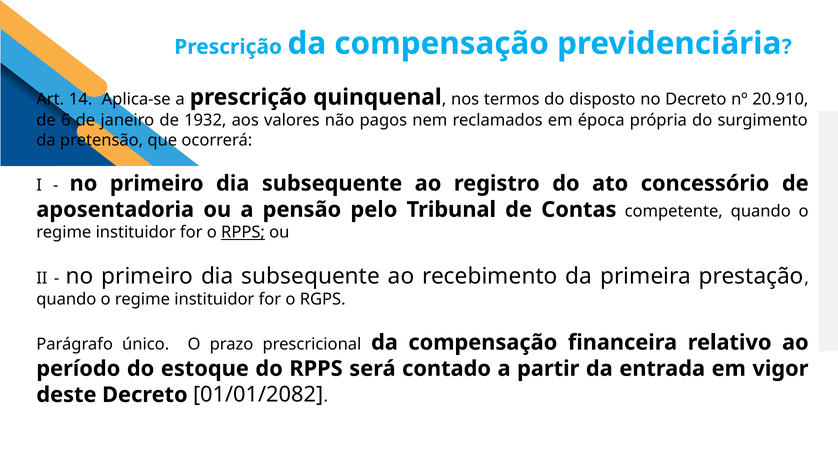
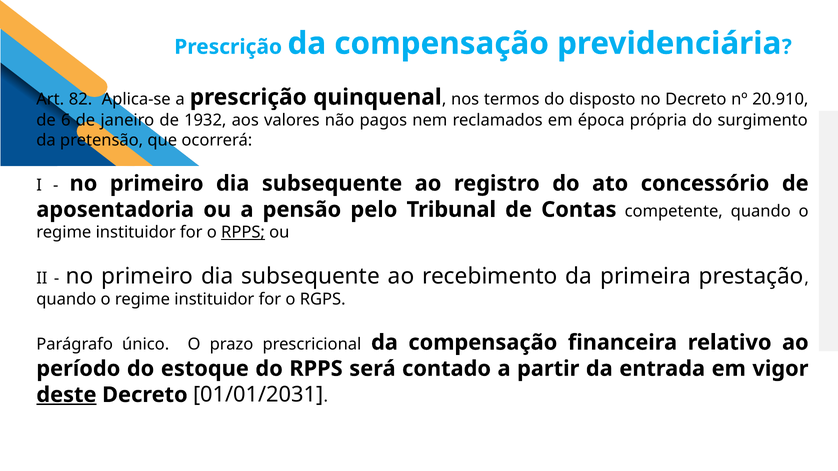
14: 14 -> 82
deste underline: none -> present
01/01/2082: 01/01/2082 -> 01/01/2031
